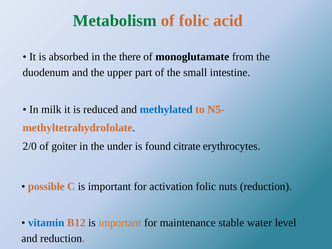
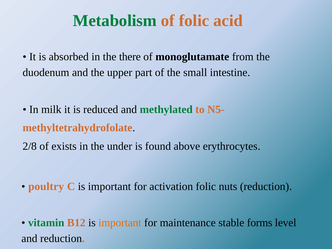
methylated colour: blue -> green
2/0: 2/0 -> 2/8
goiter: goiter -> exists
citrate: citrate -> above
possible: possible -> poultry
vitamin colour: blue -> green
water: water -> forms
